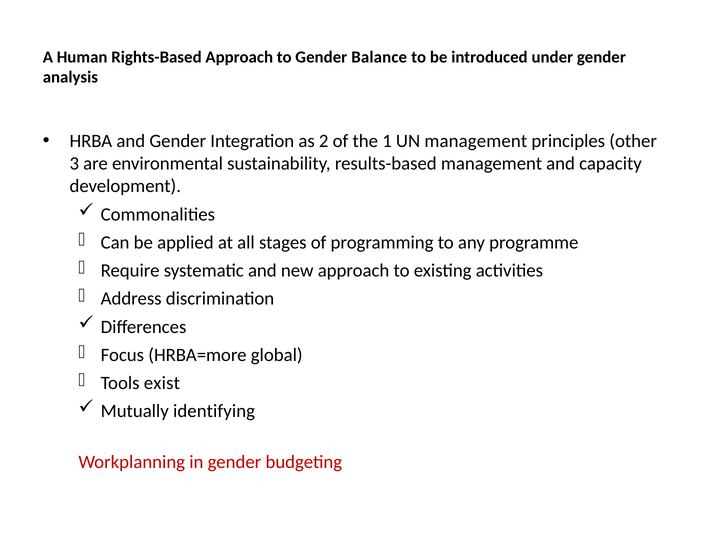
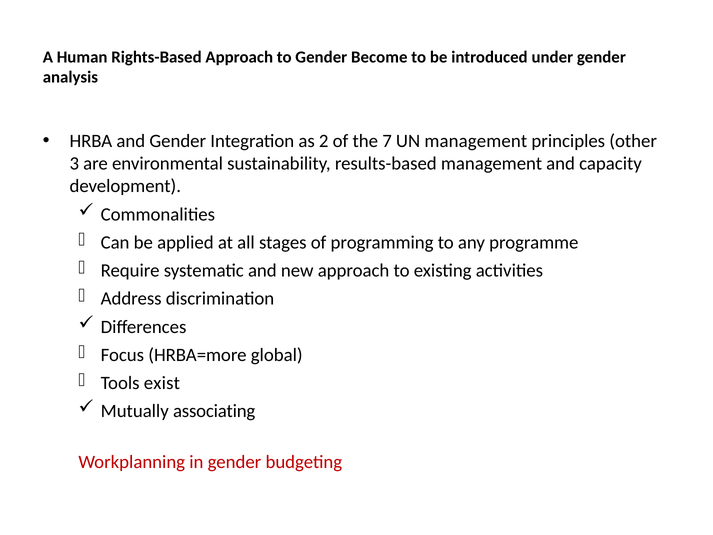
Balance: Balance -> Become
1: 1 -> 7
identifying: identifying -> associating
